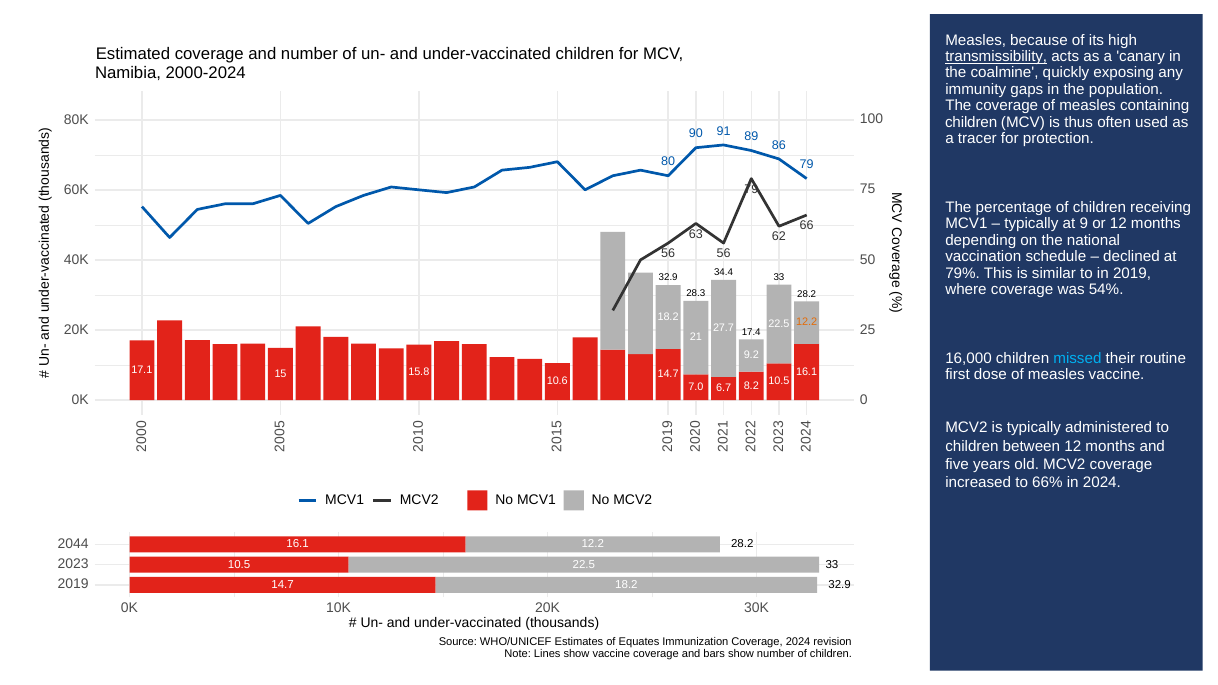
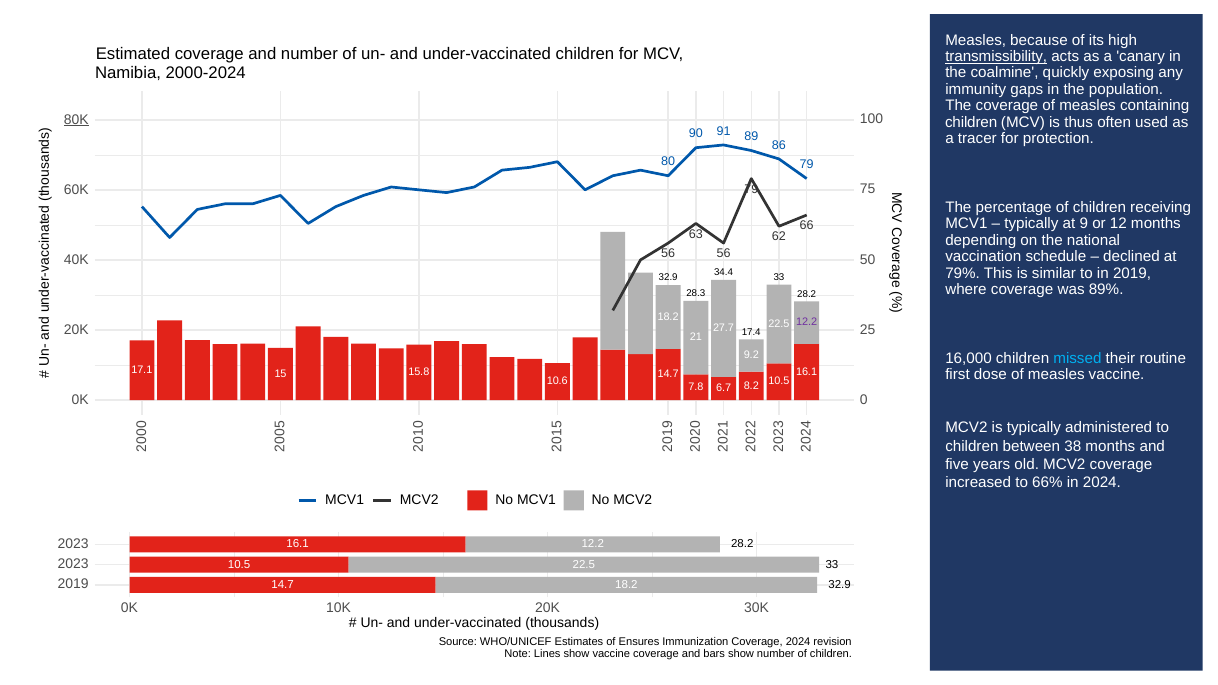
80K underline: none -> present
54%: 54% -> 89%
12.2 at (807, 322) colour: orange -> purple
7.0: 7.0 -> 7.8
between 12: 12 -> 38
2044 at (73, 544): 2044 -> 2023
Equates: Equates -> Ensures
